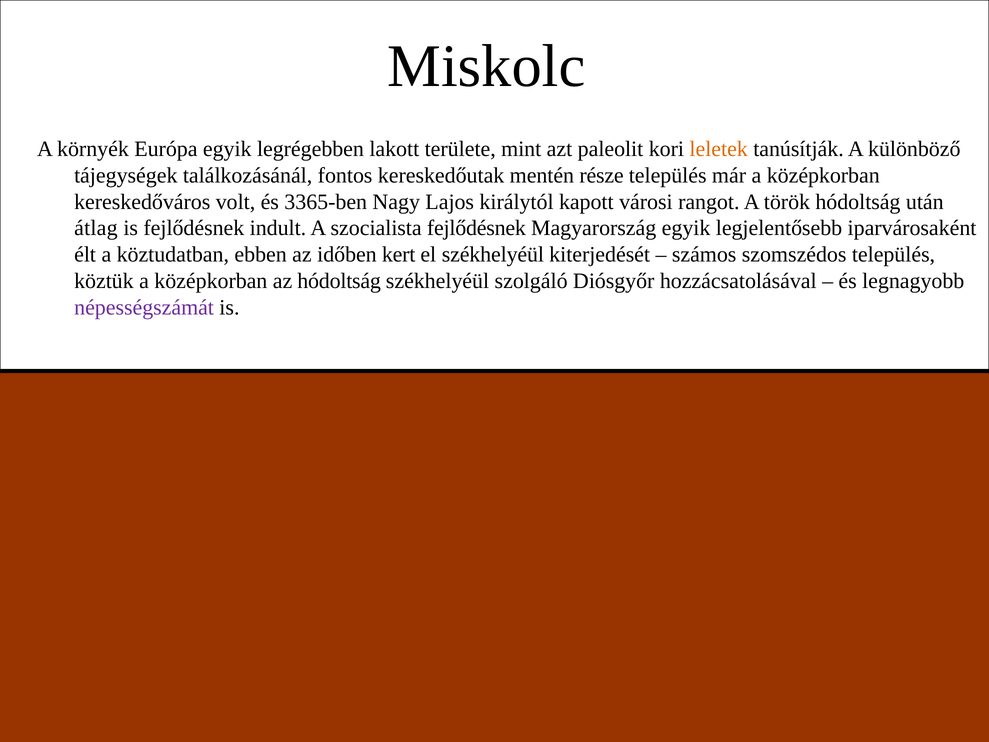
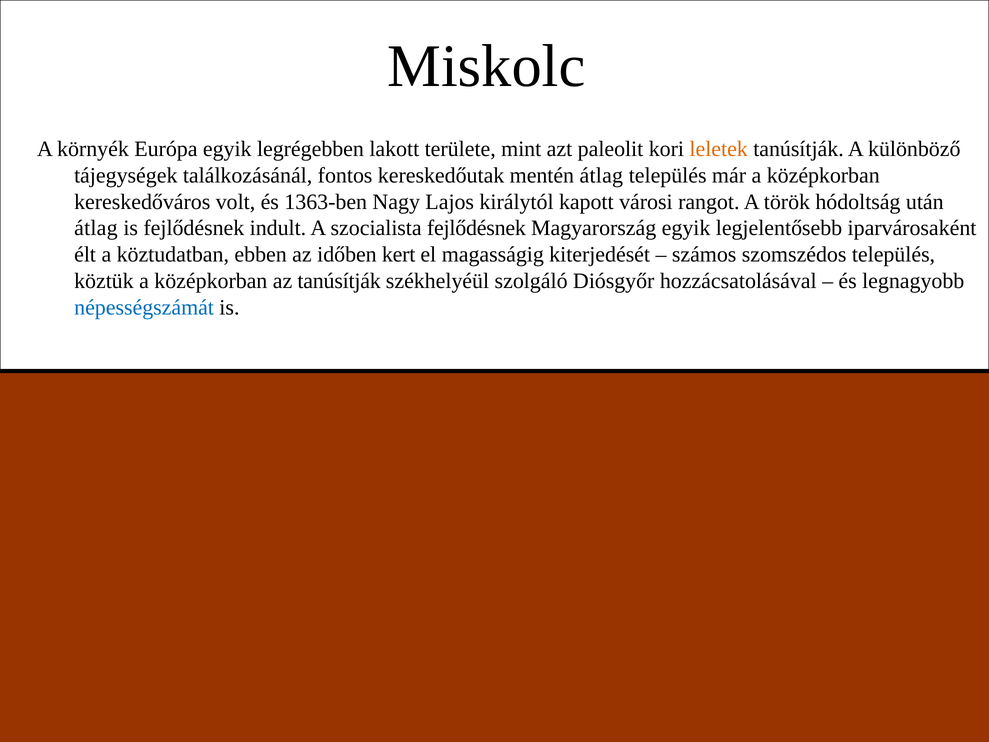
mentén része: része -> átlag
3365-ben: 3365-ben -> 1363-ben
el székhelyéül: székhelyéül -> magasságig
az hódoltság: hódoltság -> tanúsítják
népességszámát colour: purple -> blue
